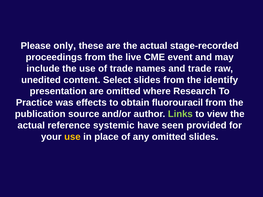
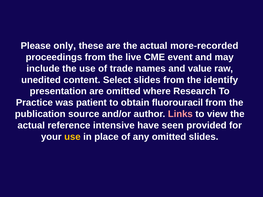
stage-recorded: stage-recorded -> more-recorded
and trade: trade -> value
effects: effects -> patient
Links colour: light green -> pink
systemic: systemic -> intensive
